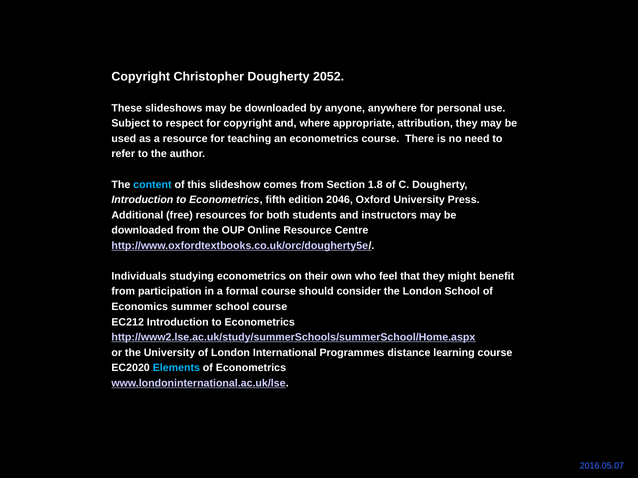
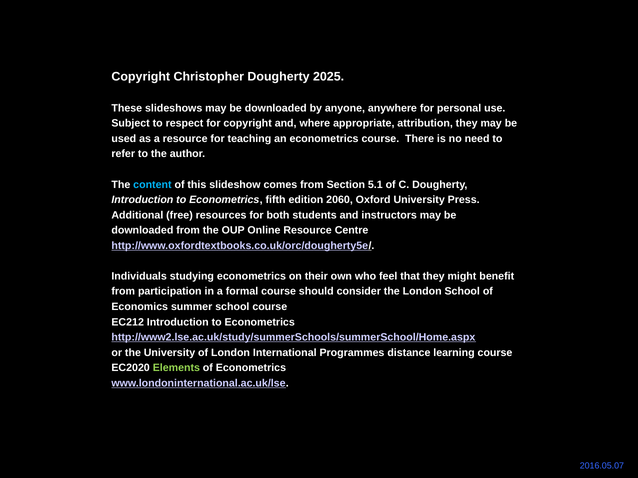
2052: 2052 -> 2025
1.8: 1.8 -> 5.1
2046: 2046 -> 2060
Elements colour: light blue -> light green
